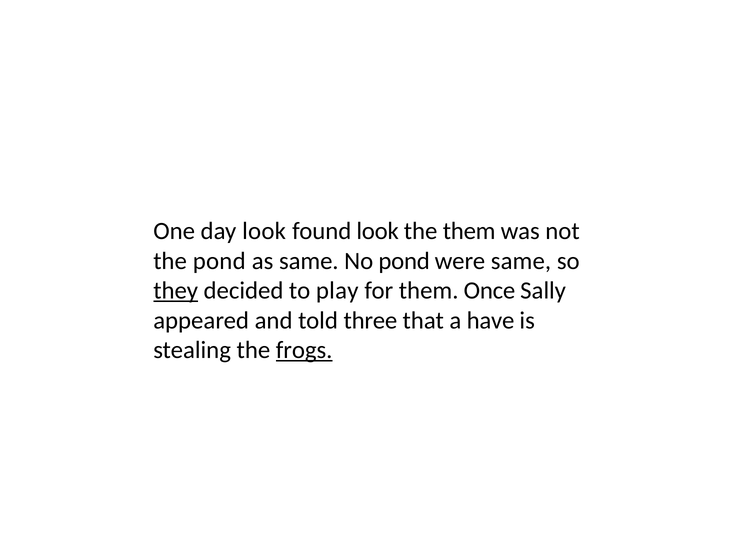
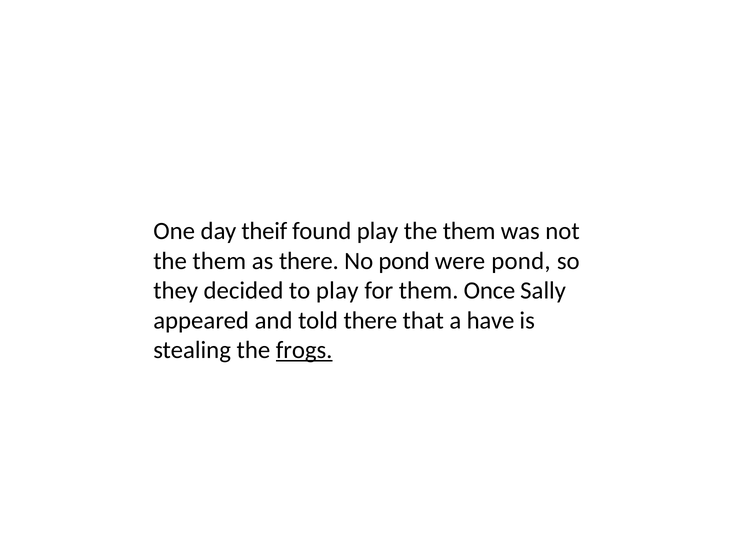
day look: look -> theif
found look: look -> play
pond at (219, 261): pond -> them
as same: same -> there
were same: same -> pond
they underline: present -> none
told three: three -> there
